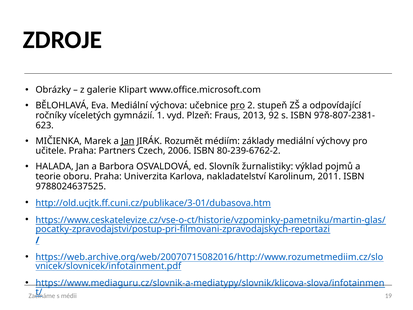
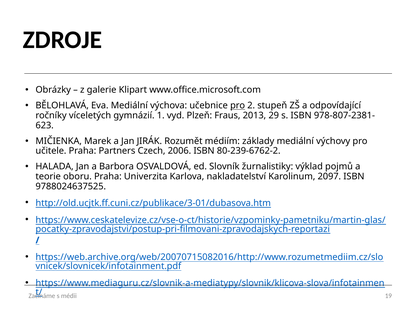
92: 92 -> 29
Jan at (128, 141) underline: present -> none
2011: 2011 -> 2097
